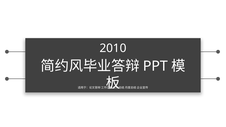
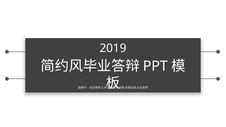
2010: 2010 -> 2019
